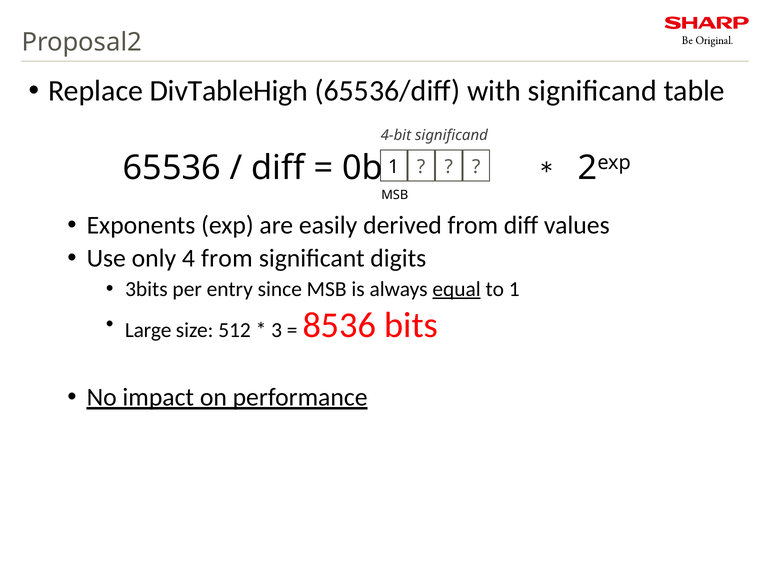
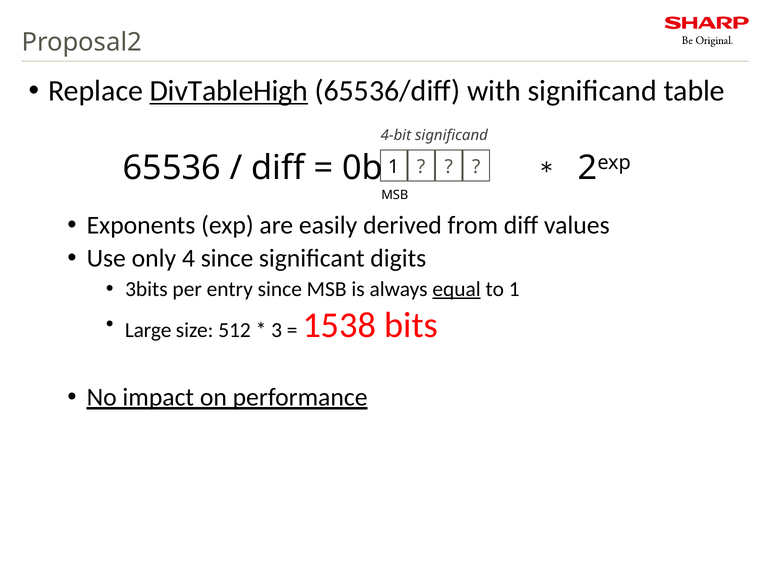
DivTableHigh underline: none -> present
4 from: from -> since
8536: 8536 -> 1538
